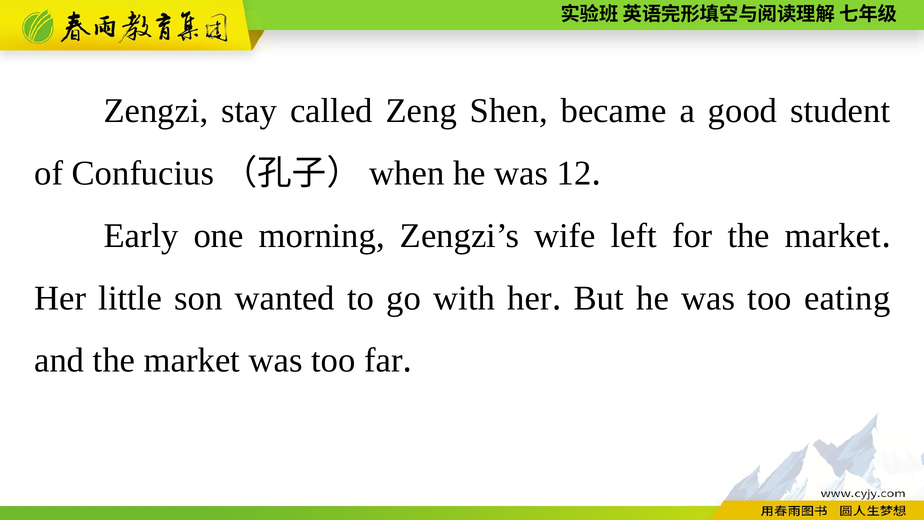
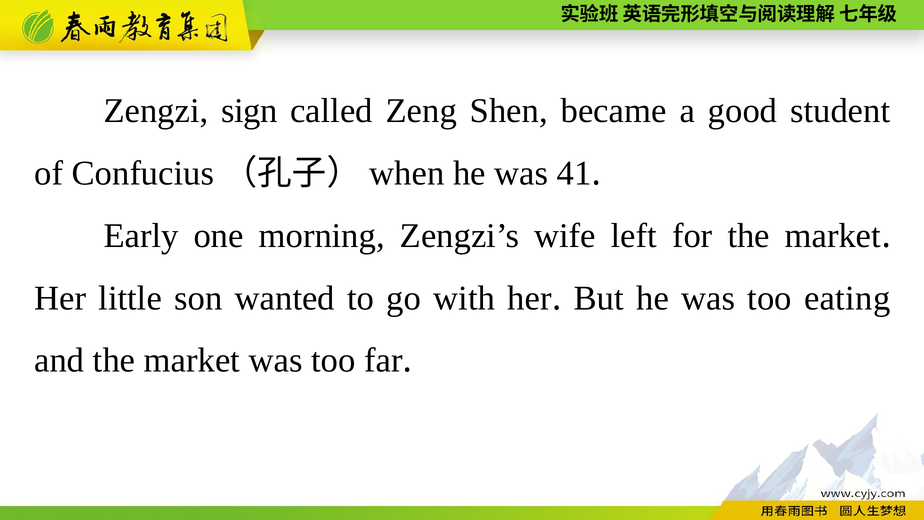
stay: stay -> sign
12: 12 -> 41
